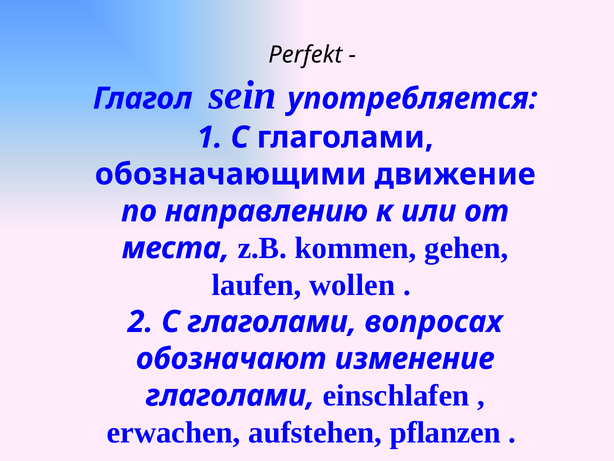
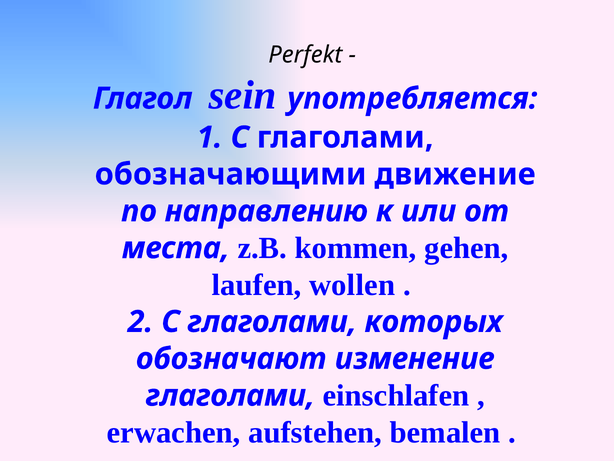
вопросах: вопросах -> которых
pflanzen: pflanzen -> bemalen
